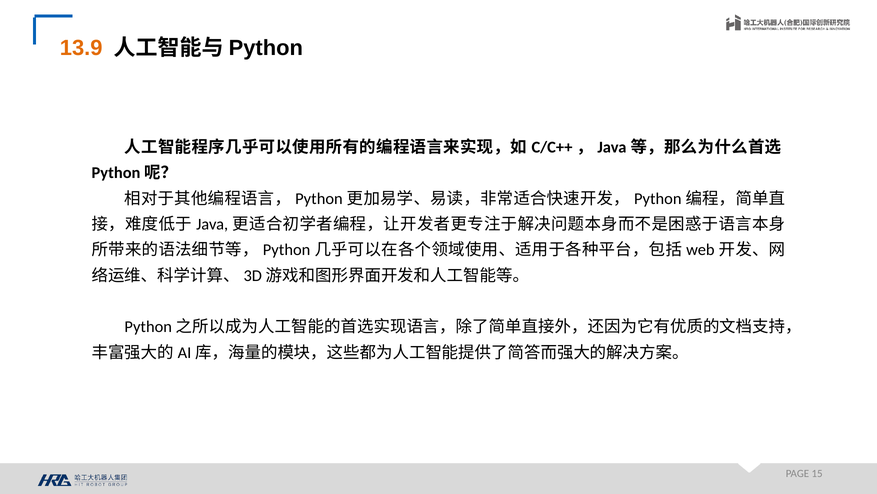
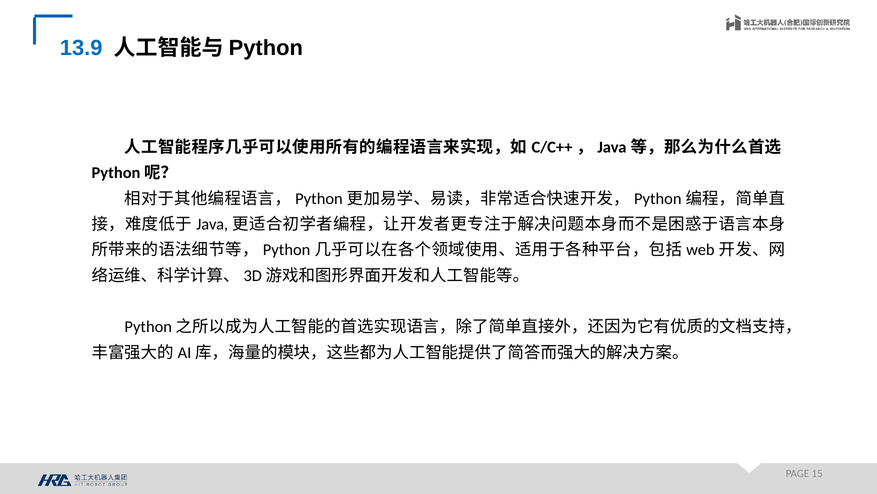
13.9 colour: orange -> blue
